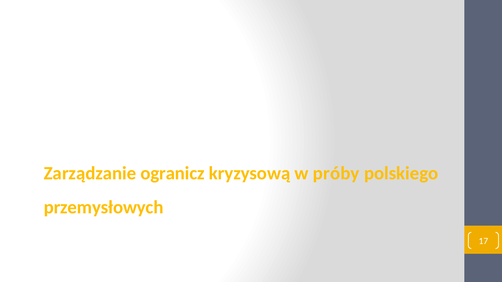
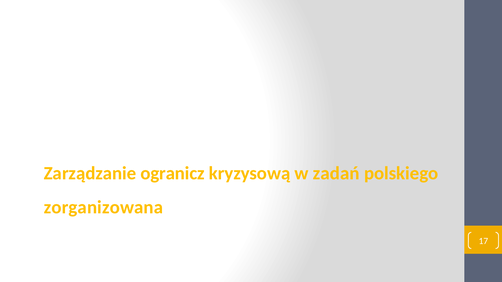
próby: próby -> zadań
przemysłowych: przemysłowych -> zorganizowana
